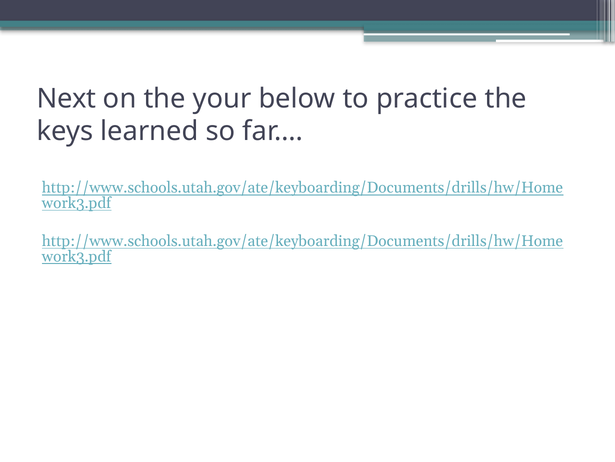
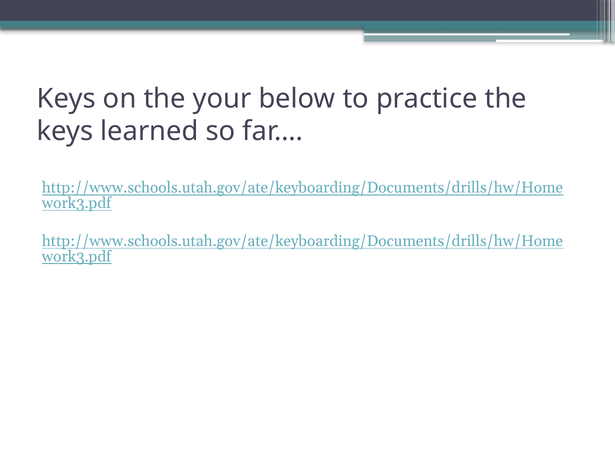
Next at (66, 98): Next -> Keys
